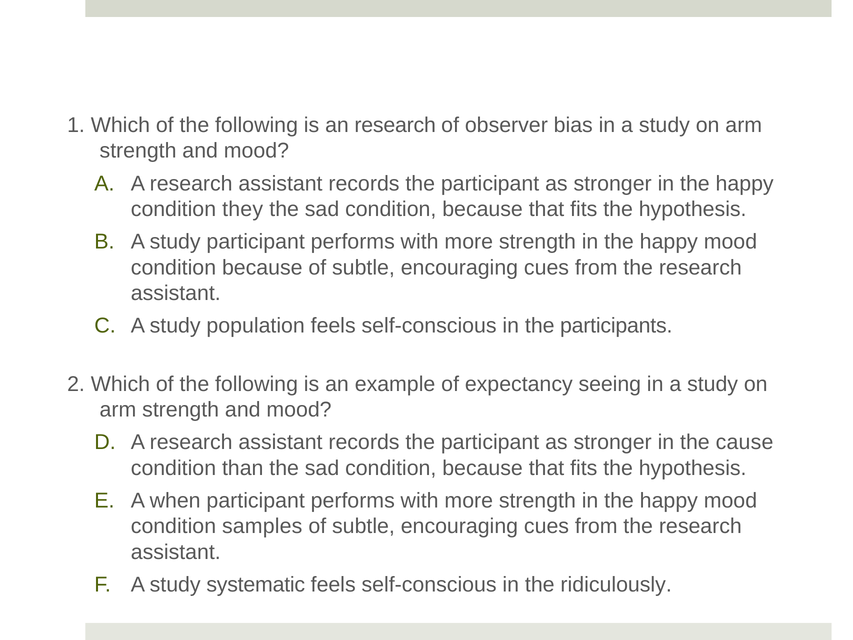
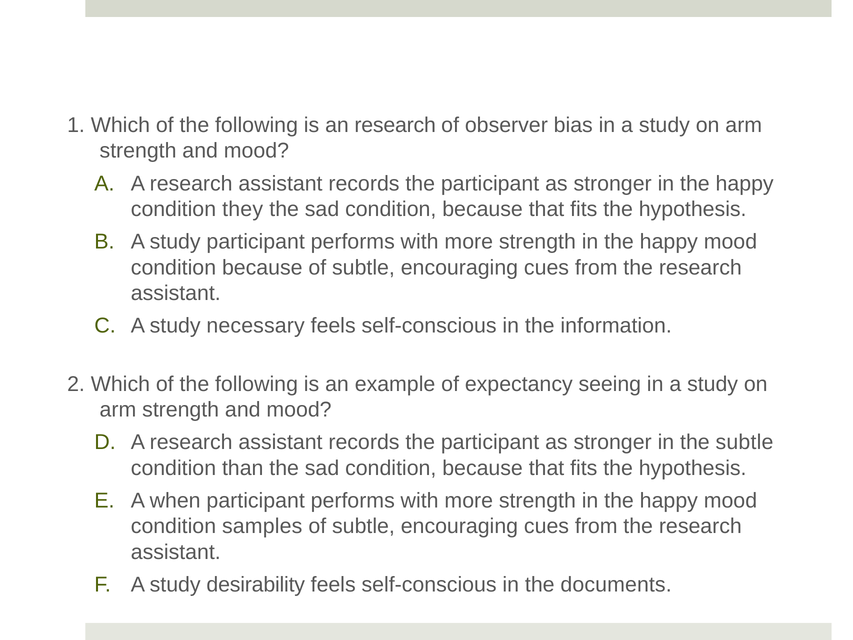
population: population -> necessary
participants: participants -> information
the cause: cause -> subtle
systematic: systematic -> desirability
ridiculously: ridiculously -> documents
